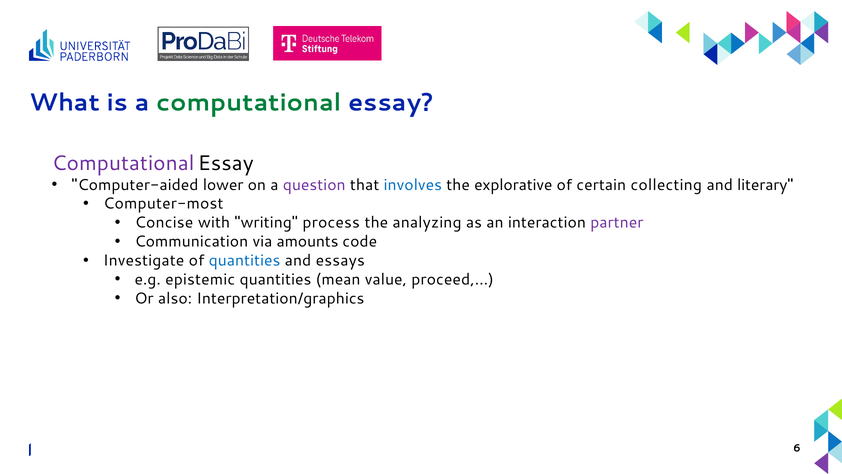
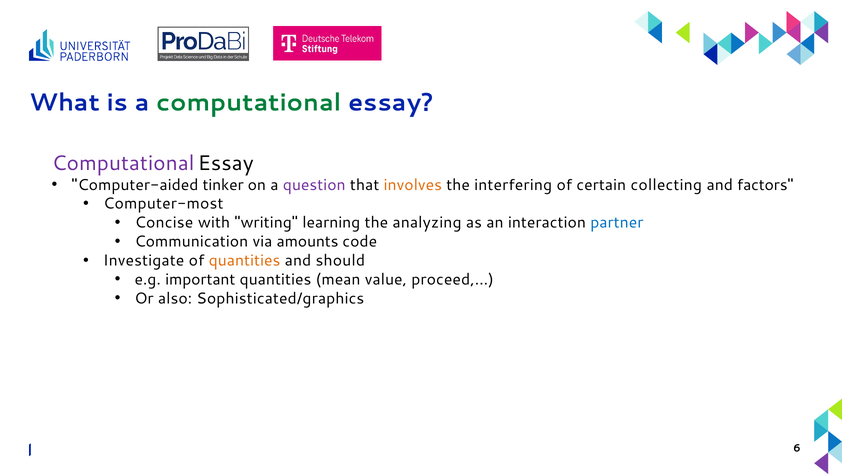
lower: lower -> tinker
involves colour: blue -> orange
explorative: explorative -> interfering
literary: literary -> factors
process: process -> learning
partner colour: purple -> blue
quantities at (245, 260) colour: blue -> orange
and essays: essays -> should
epistemic: epistemic -> important
Interpretation/graphics: Interpretation/graphics -> Sophisticated/graphics
